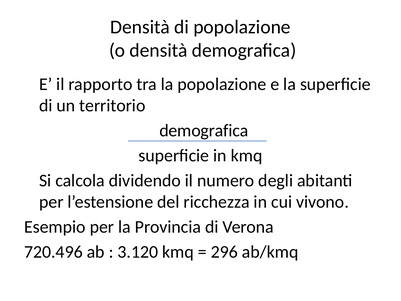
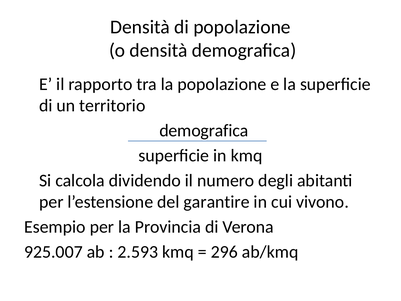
ricchezza: ricchezza -> garantire
720.496: 720.496 -> 925.007
3.120: 3.120 -> 2.593
